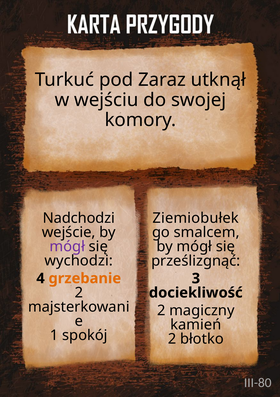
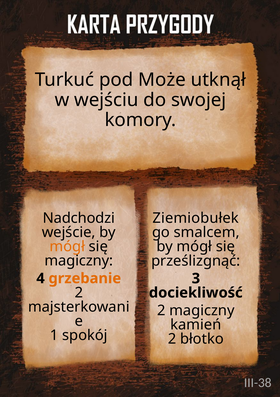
Zaraz: Zaraz -> Może
mógł at (67, 247) colour: purple -> orange
wychodzi at (79, 261): wychodzi -> magiczny
III-80: III-80 -> III-38
